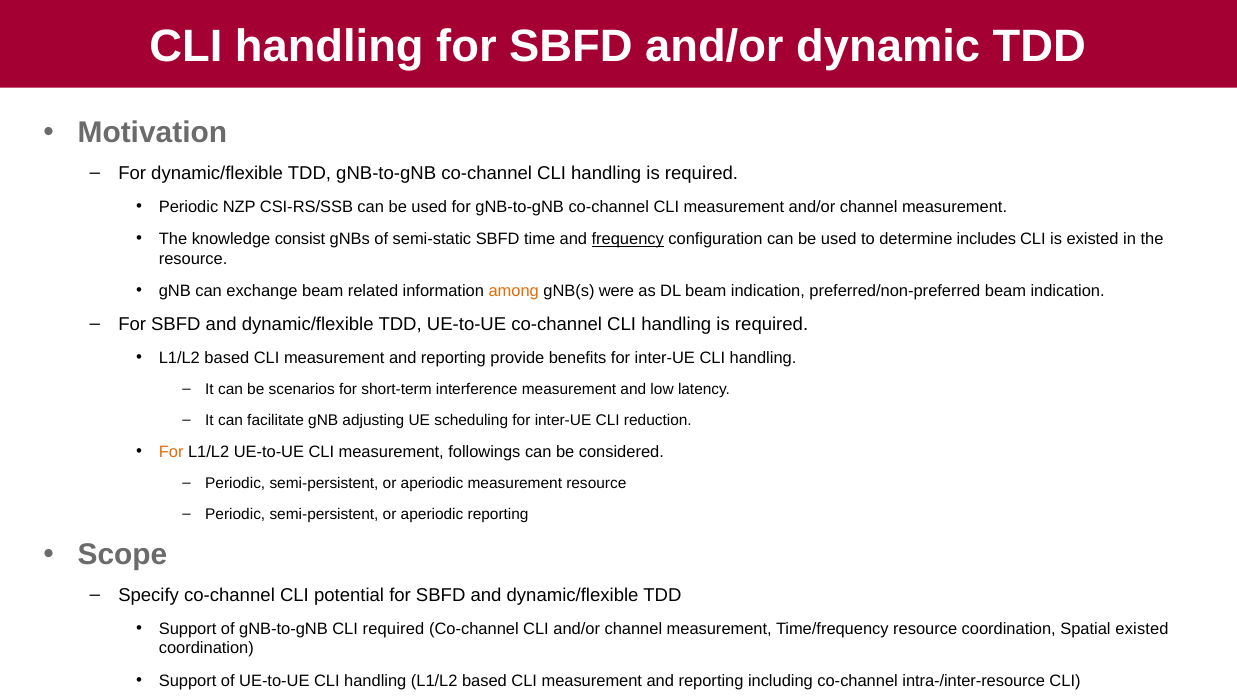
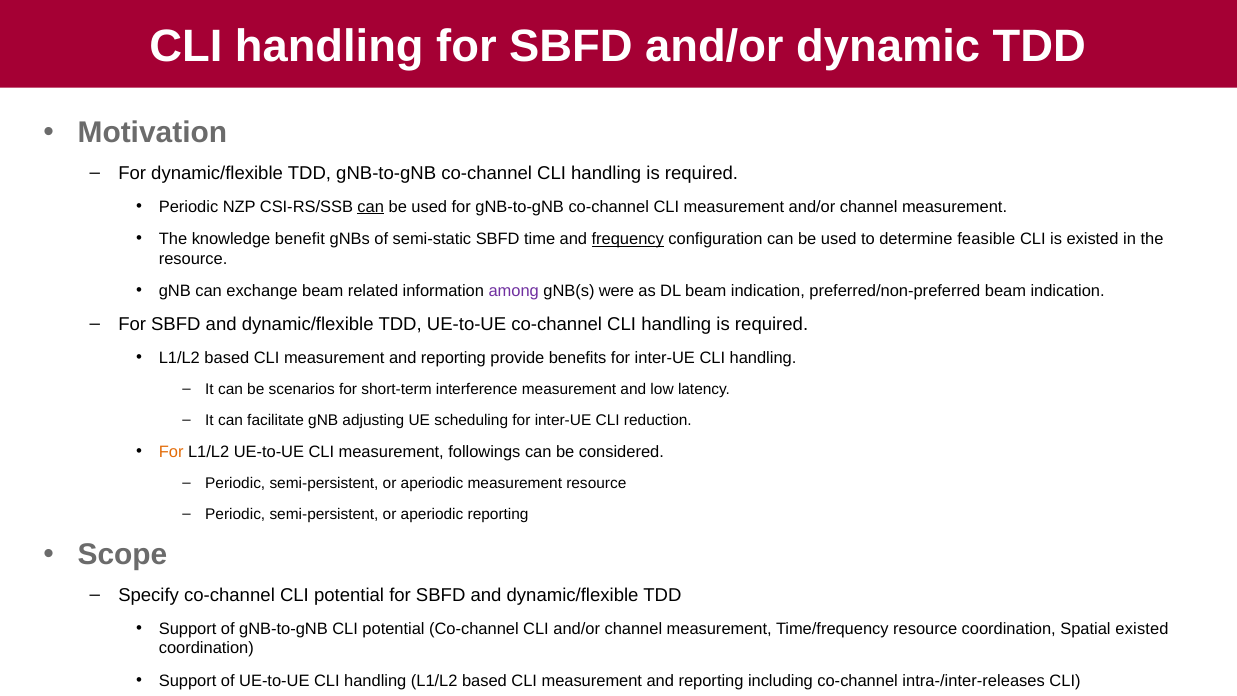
can at (371, 207) underline: none -> present
consist: consist -> benefit
includes: includes -> feasible
among colour: orange -> purple
gNB-to-gNB CLI required: required -> potential
intra-/inter-resource: intra-/inter-resource -> intra-/inter-releases
